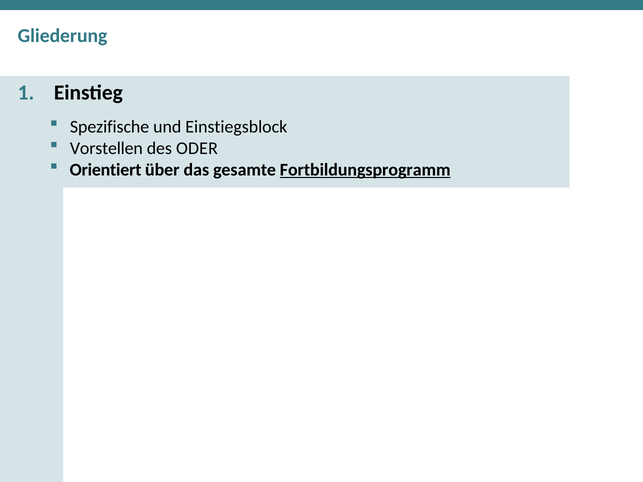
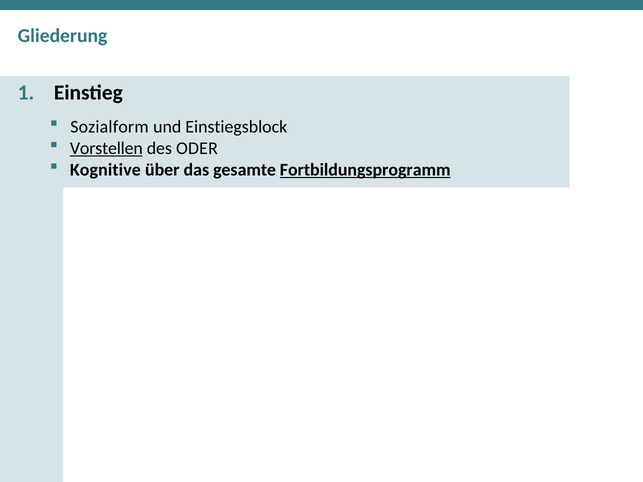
Spezifische: Spezifische -> Sozialform
Vorstellen underline: none -> present
Orientiert: Orientiert -> Kognitive
